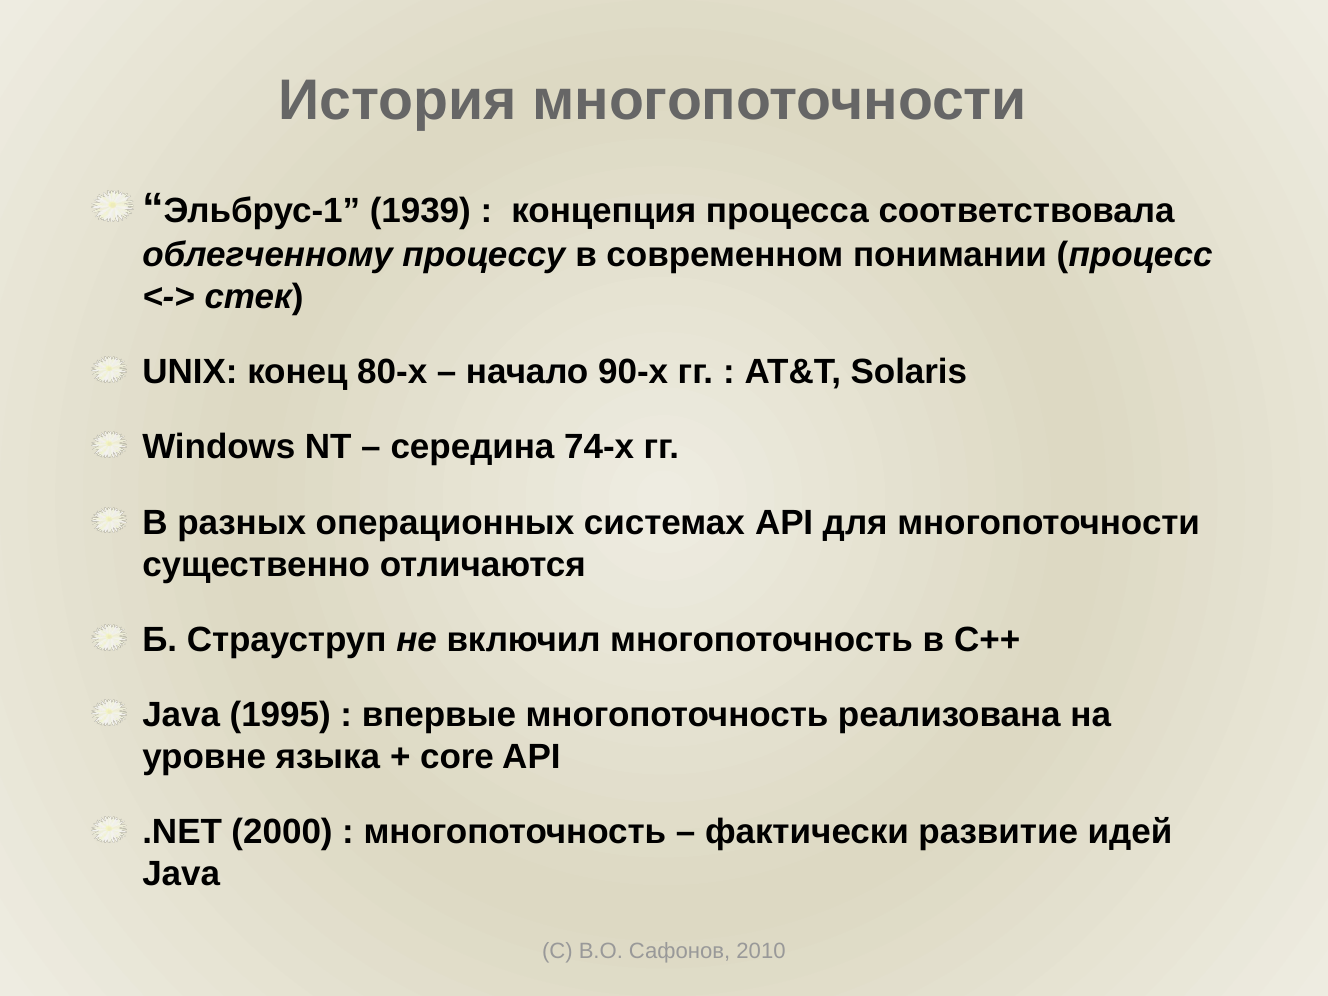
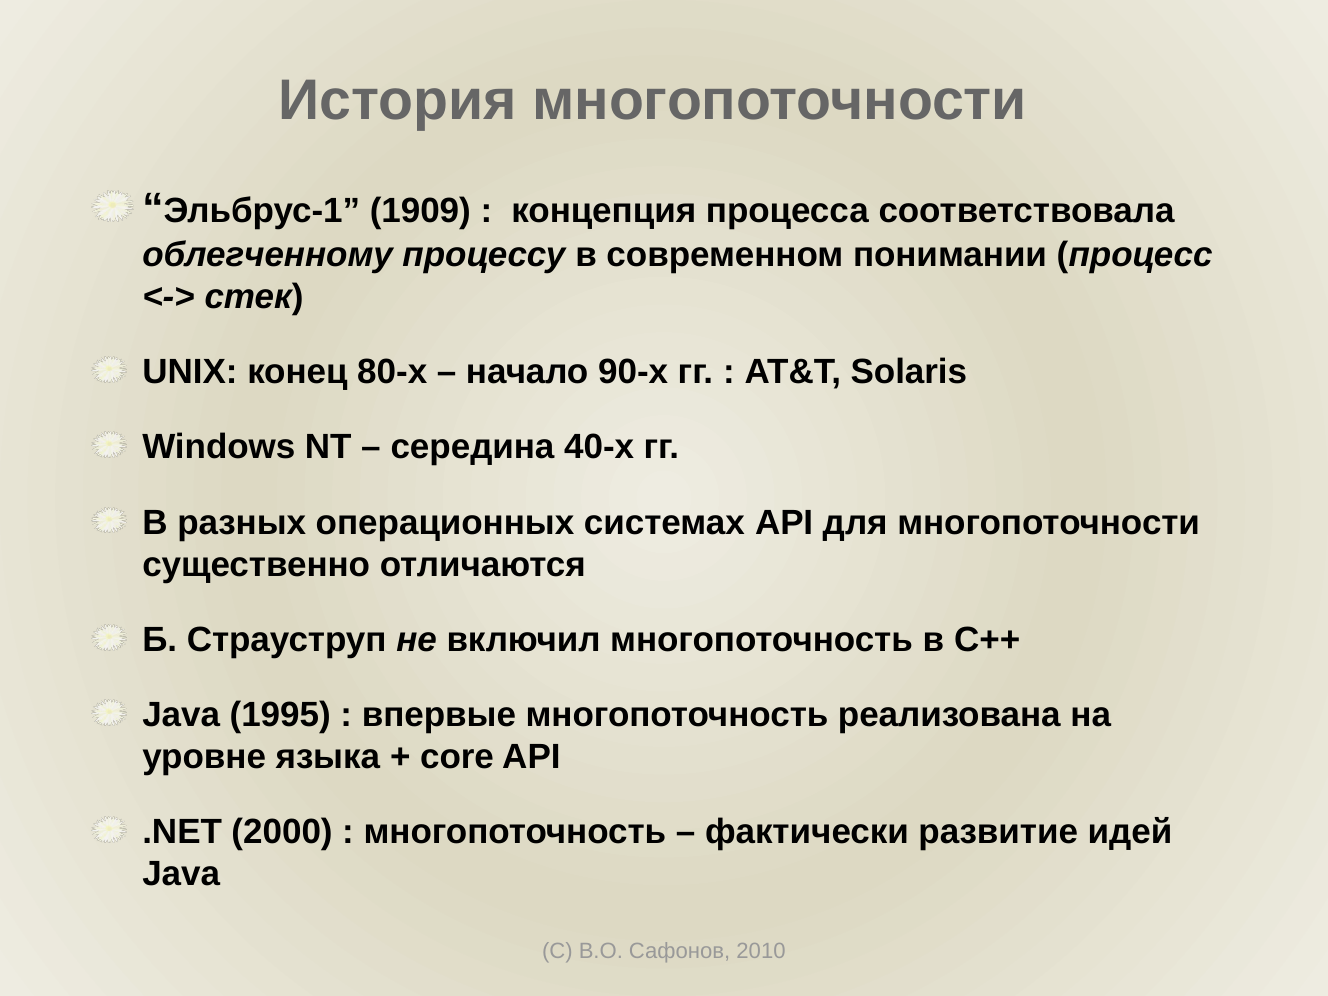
1939: 1939 -> 1909
74-х: 74-х -> 40-х
